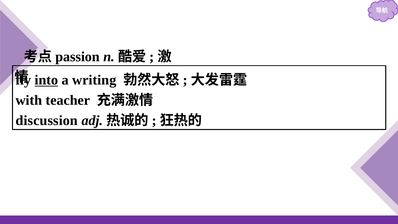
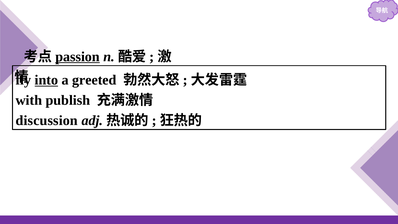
passion underline: none -> present
writing: writing -> greeted
teacher: teacher -> publish
